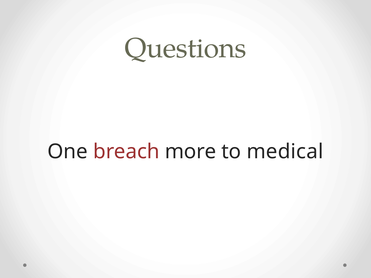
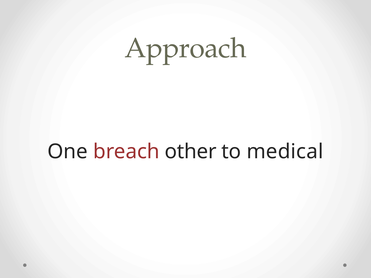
Questions: Questions -> Approach
more: more -> other
